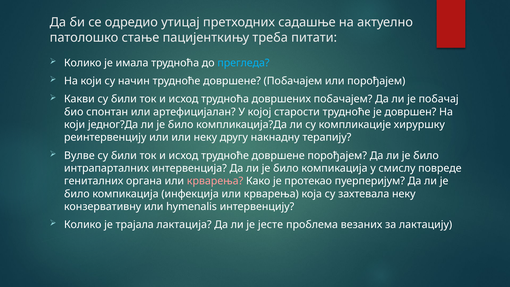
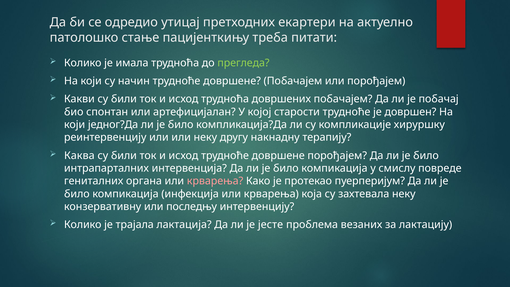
садашње: садашње -> екартери
прегледа colour: light blue -> light green
Вулве: Вулве -> Каква
hymenalis: hymenalis -> последњу
